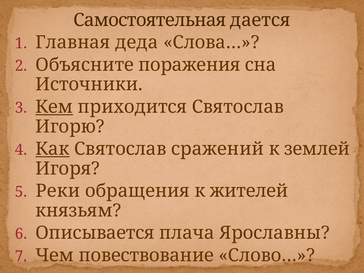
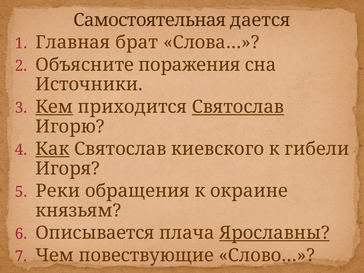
деда: деда -> брат
Святослав at (238, 107) underline: none -> present
сражений: сражений -> киевского
землей: землей -> гибели
жителей: жителей -> окраине
Ярославны underline: none -> present
повествование: повествование -> повествующие
